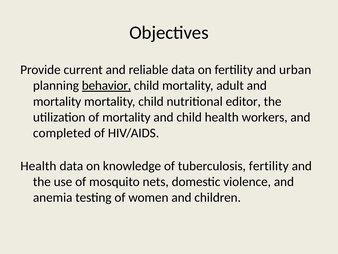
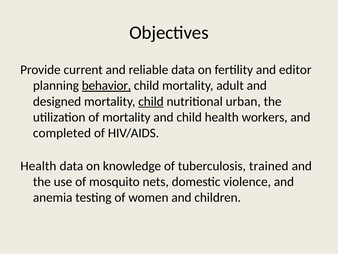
urban: urban -> editor
mortality at (57, 101): mortality -> designed
child at (151, 101) underline: none -> present
editor: editor -> urban
tuberculosis fertility: fertility -> trained
